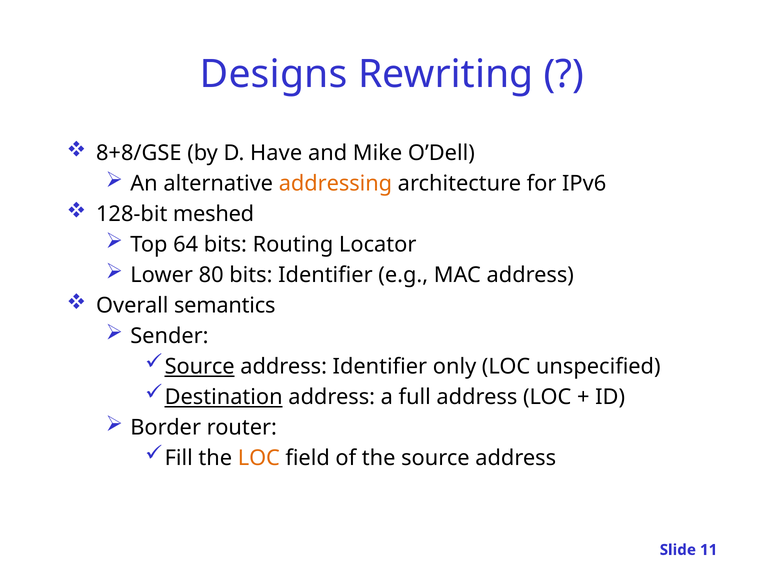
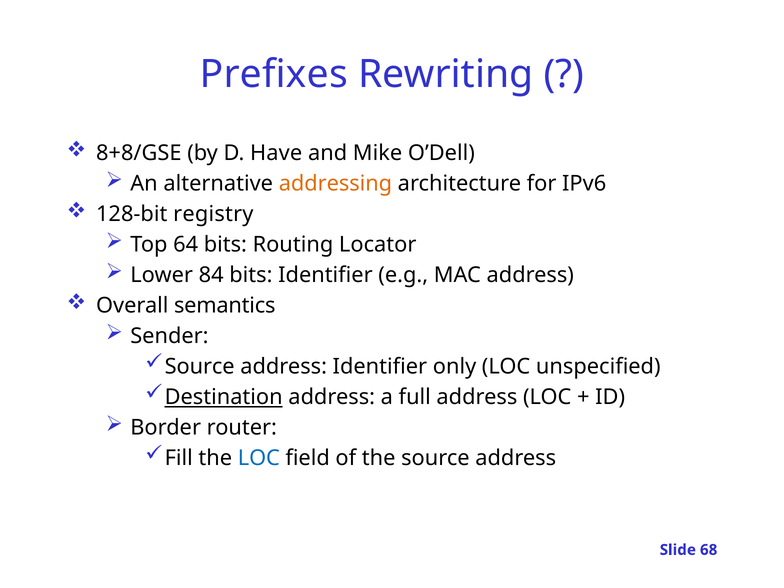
Designs: Designs -> Prefixes
meshed: meshed -> registry
80: 80 -> 84
Source at (200, 367) underline: present -> none
LOC at (259, 458) colour: orange -> blue
11: 11 -> 68
